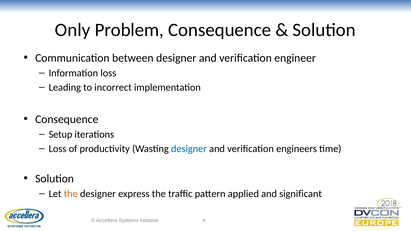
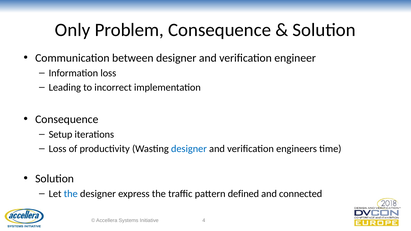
the at (71, 194) colour: orange -> blue
applied: applied -> defined
significant: significant -> connected
